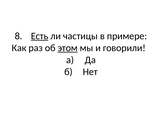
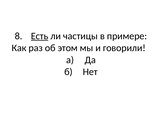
этом underline: present -> none
